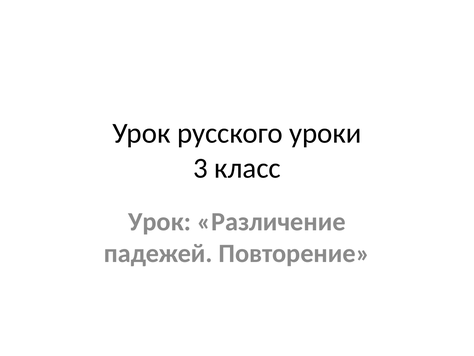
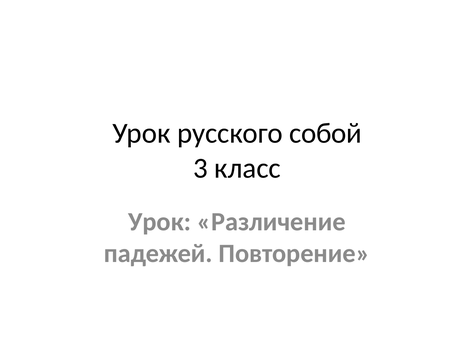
уроки: уроки -> собой
